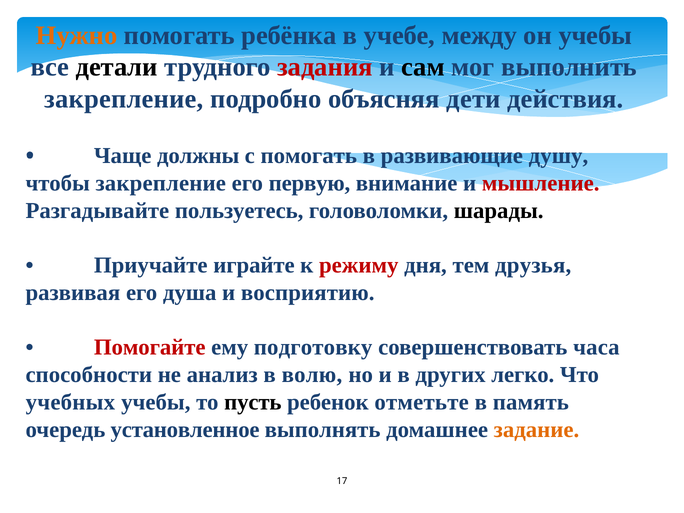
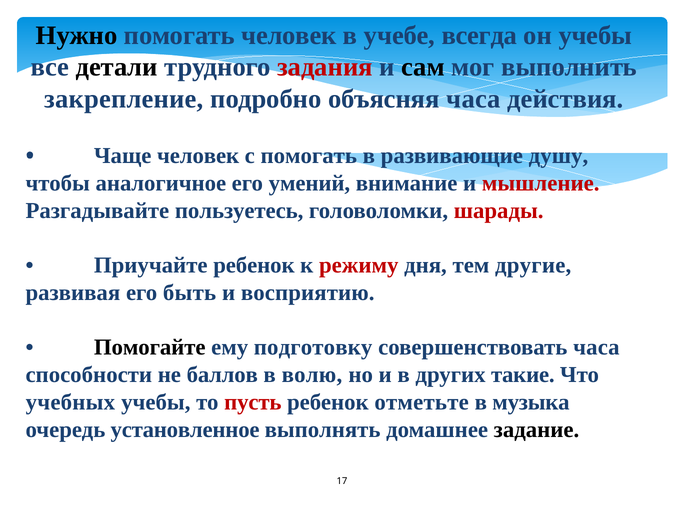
Нужно colour: orange -> black
помогать ребёнка: ребёнка -> человек
между: между -> всегда
объясняя дети: дети -> часа
Чаще должны: должны -> человек
чтобы закрепление: закрепление -> аналогичное
первую: первую -> умений
шарады colour: black -> red
Приучайте играйте: играйте -> ребенок
друзья: друзья -> другие
душа: душа -> быть
Помогайте colour: red -> black
анализ: анализ -> баллов
легко: легко -> такие
пусть colour: black -> red
память: память -> музыка
задание colour: orange -> black
